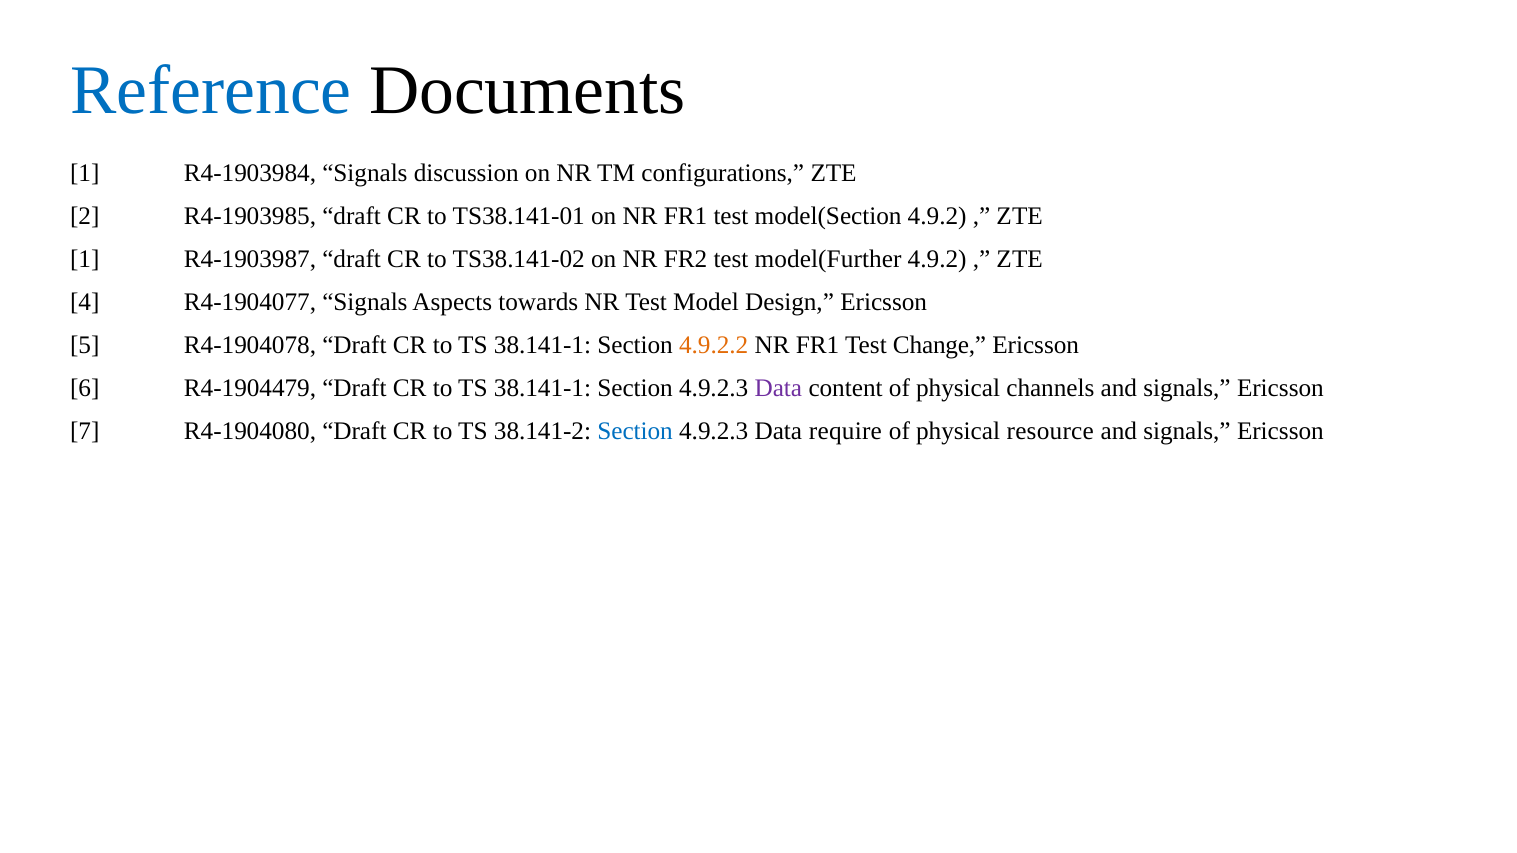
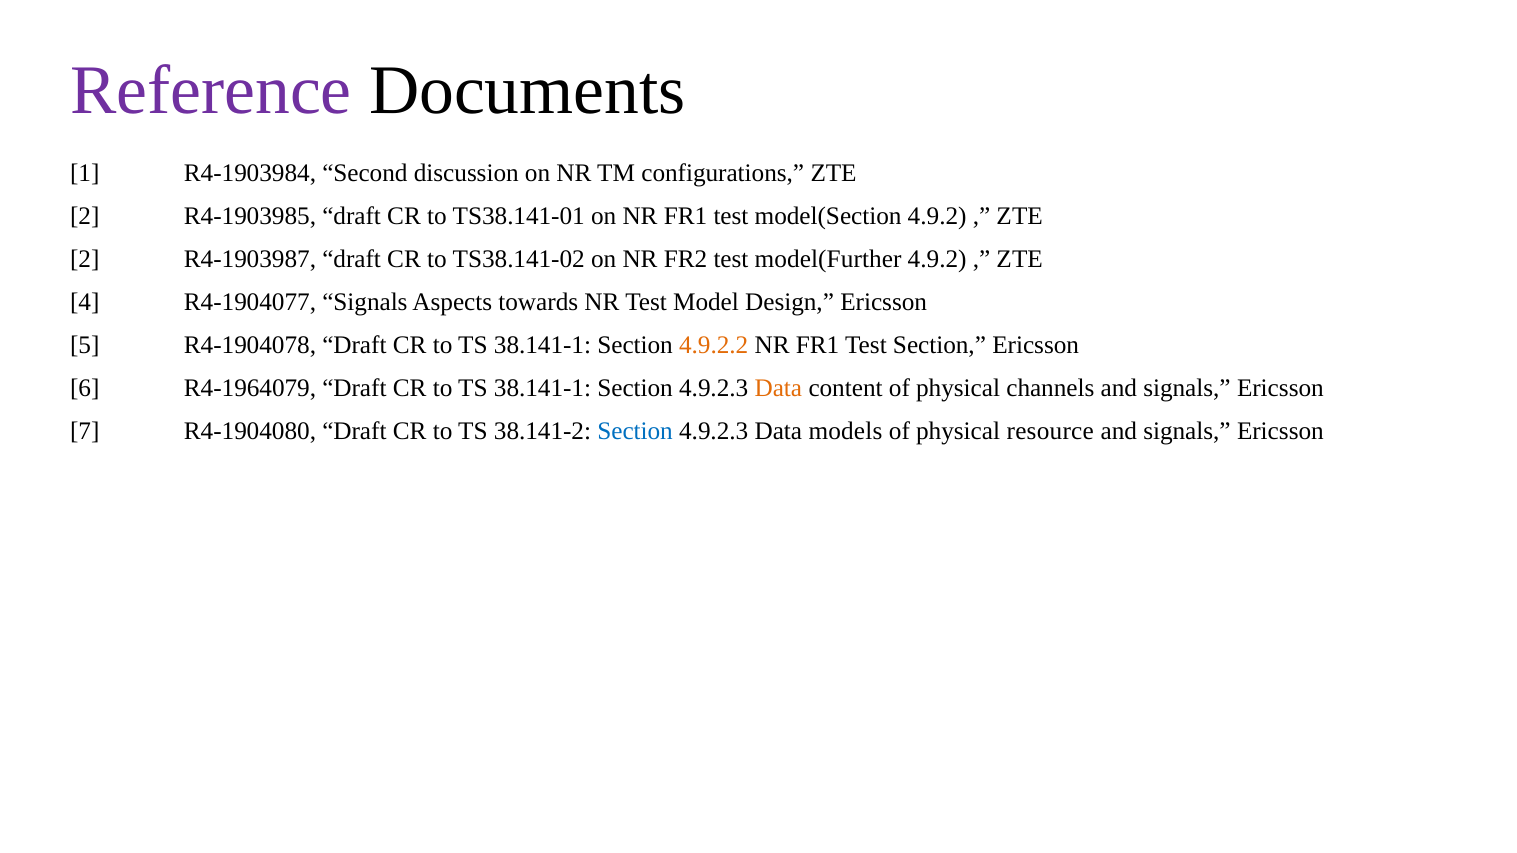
Reference colour: blue -> purple
R4-1903984 Signals: Signals -> Second
1 at (85, 259): 1 -> 2
Test Change: Change -> Section
R4-1904479: R4-1904479 -> R4-1964079
Data at (778, 388) colour: purple -> orange
require: require -> models
